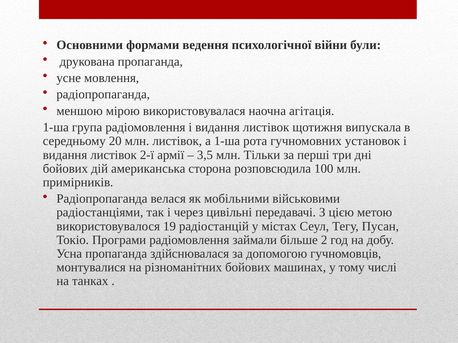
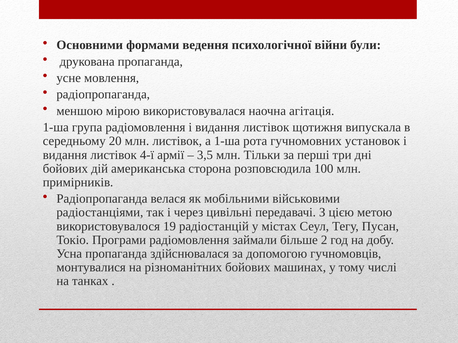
2-ї: 2-ї -> 4-ї
